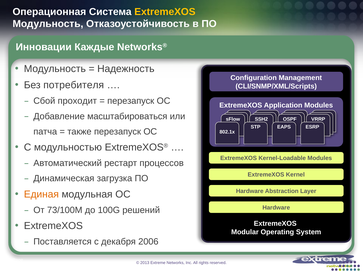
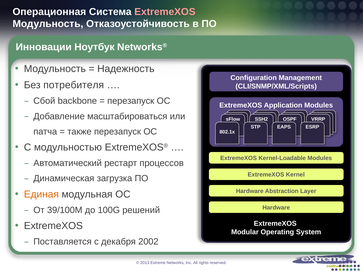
ExtremeXOS at (165, 12) colour: yellow -> pink
Каждые: Каждые -> Ноутбук
проходит: проходит -> backbone
73/100M: 73/100M -> 39/100M
2006: 2006 -> 2002
